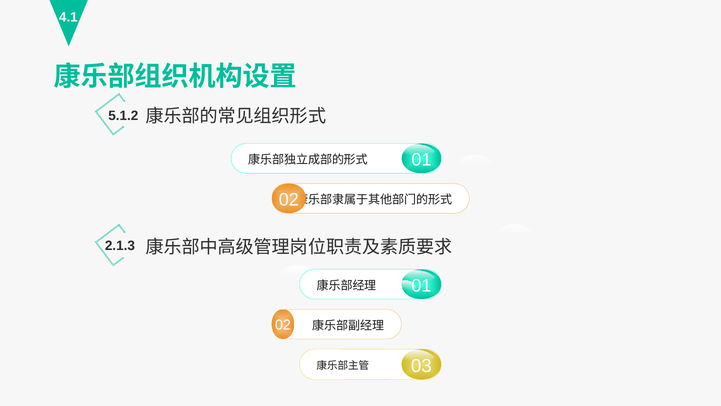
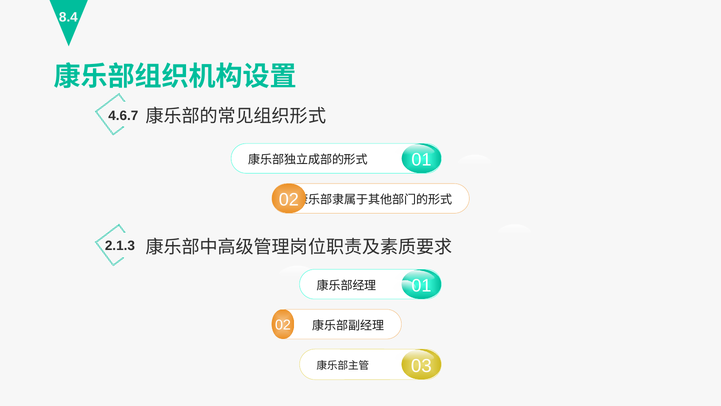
4.1: 4.1 -> 8.4
5.1.2: 5.1.2 -> 4.6.7
